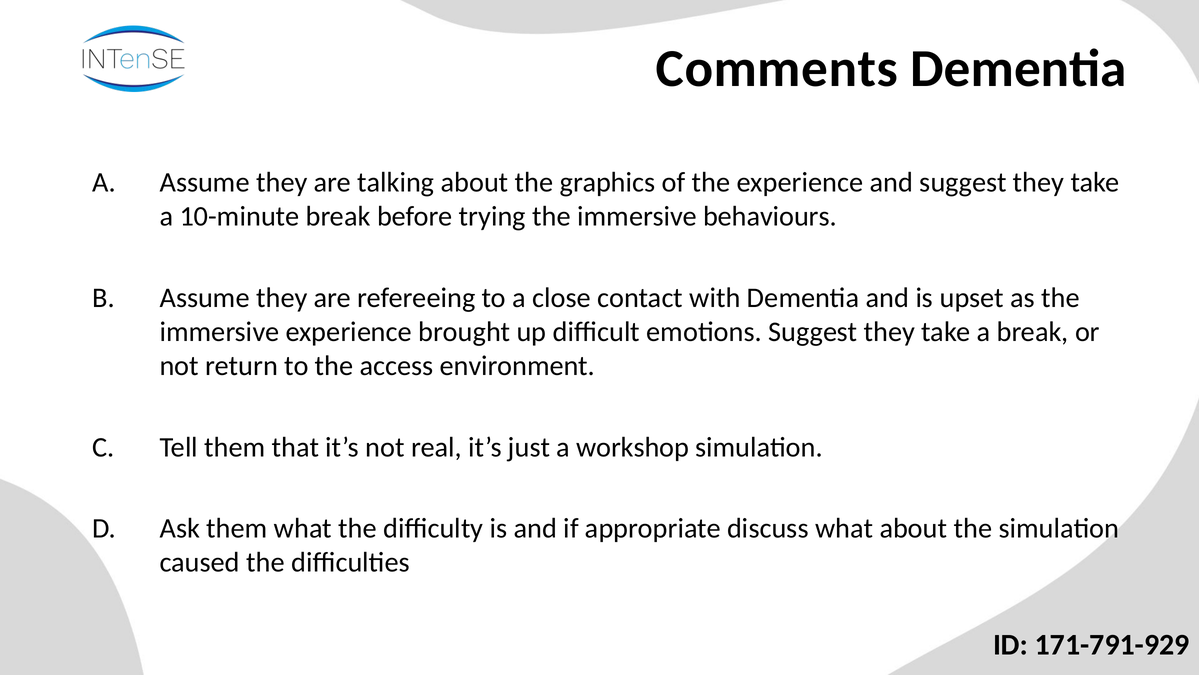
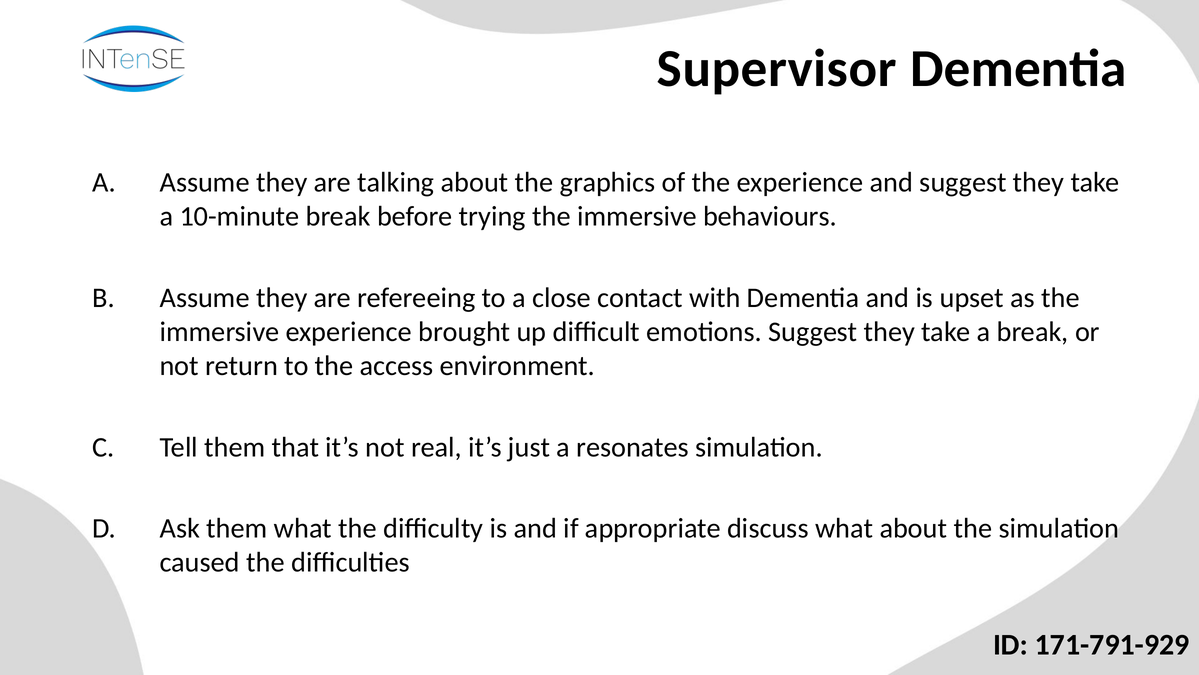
Comments: Comments -> Supervisor
workshop: workshop -> resonates
